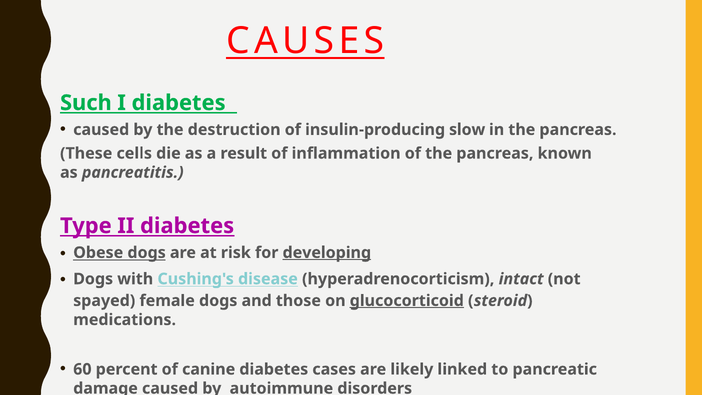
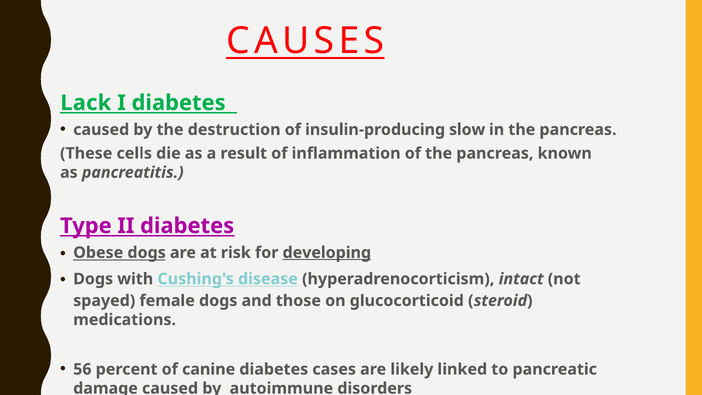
Such: Such -> Lack
glucocorticoid underline: present -> none
60: 60 -> 56
